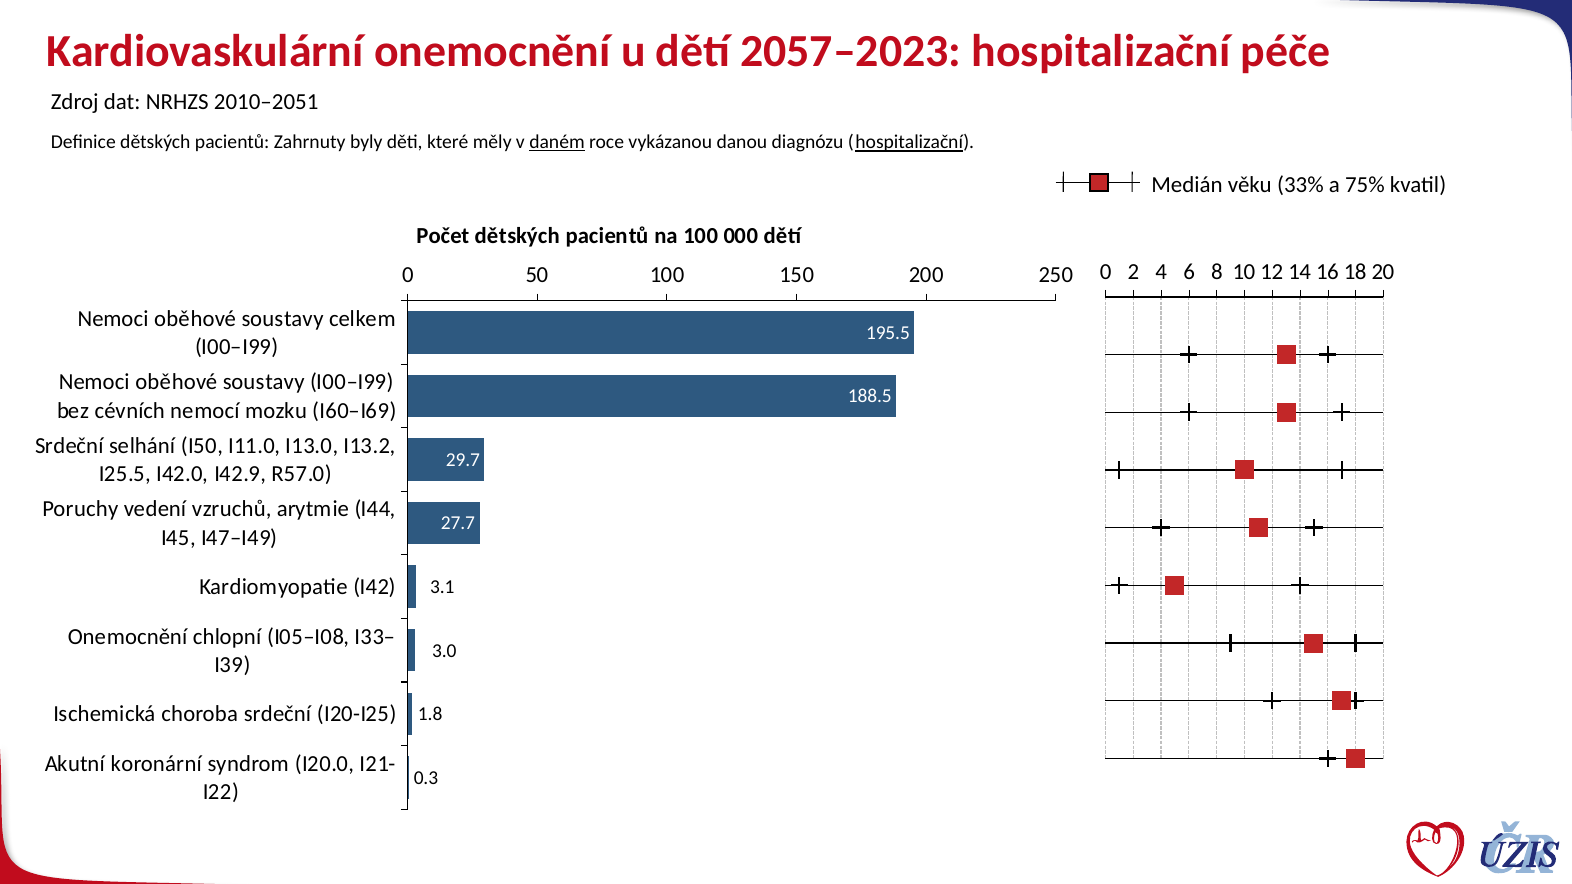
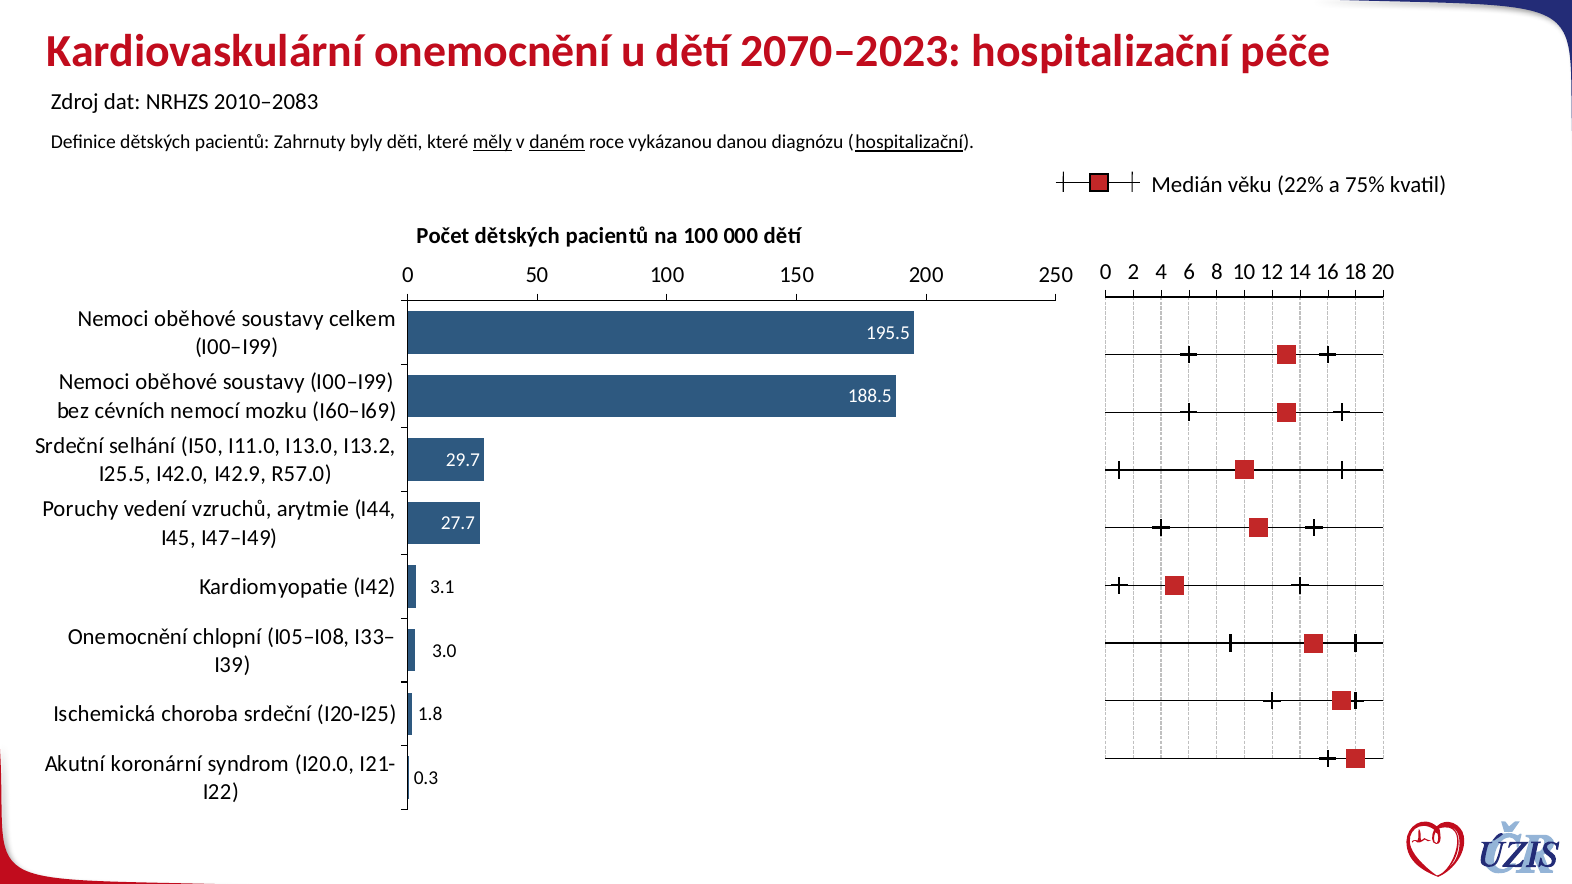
2057–2023: 2057–2023 -> 2070–2023
2010–2051: 2010–2051 -> 2010–2083
měly underline: none -> present
33%: 33% -> 22%
